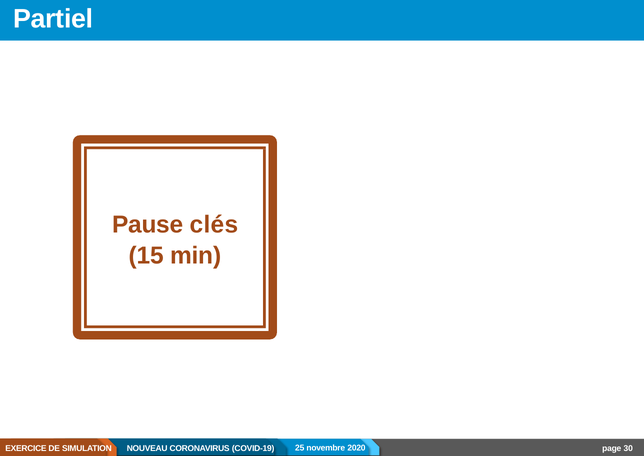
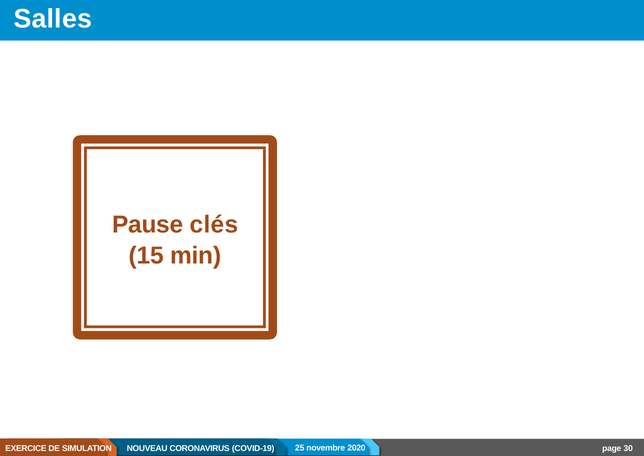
Partiel: Partiel -> Salles
